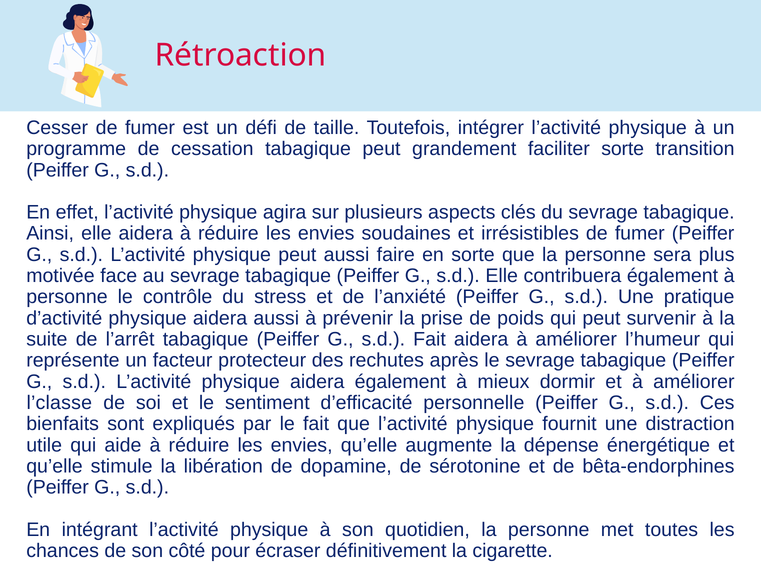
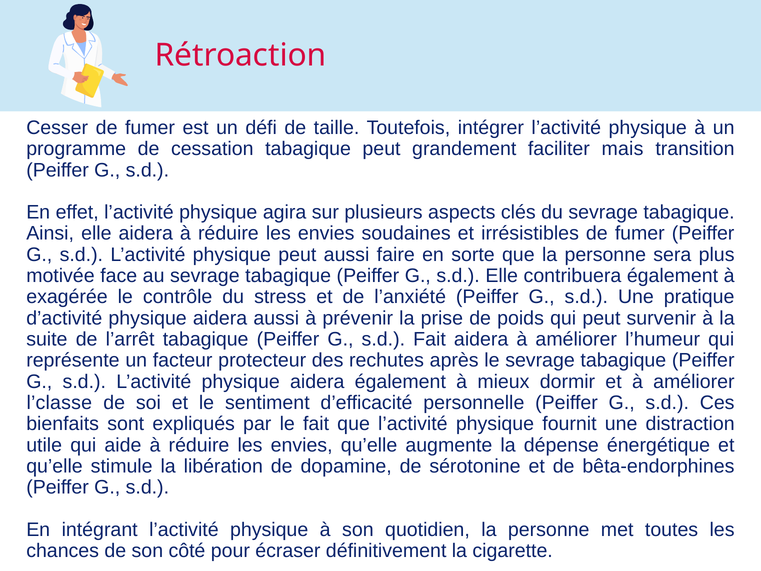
faciliter sorte: sorte -> mais
personne at (67, 297): personne -> exagérée
